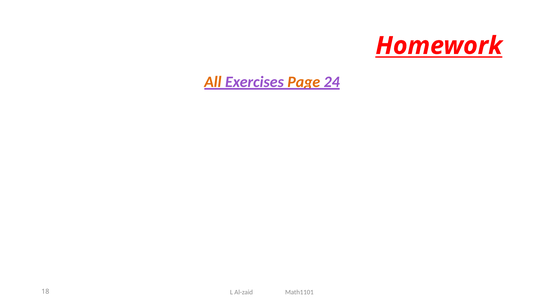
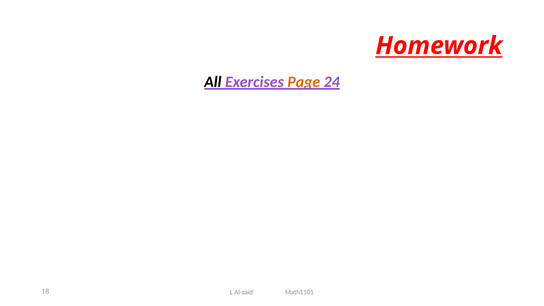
All colour: orange -> black
